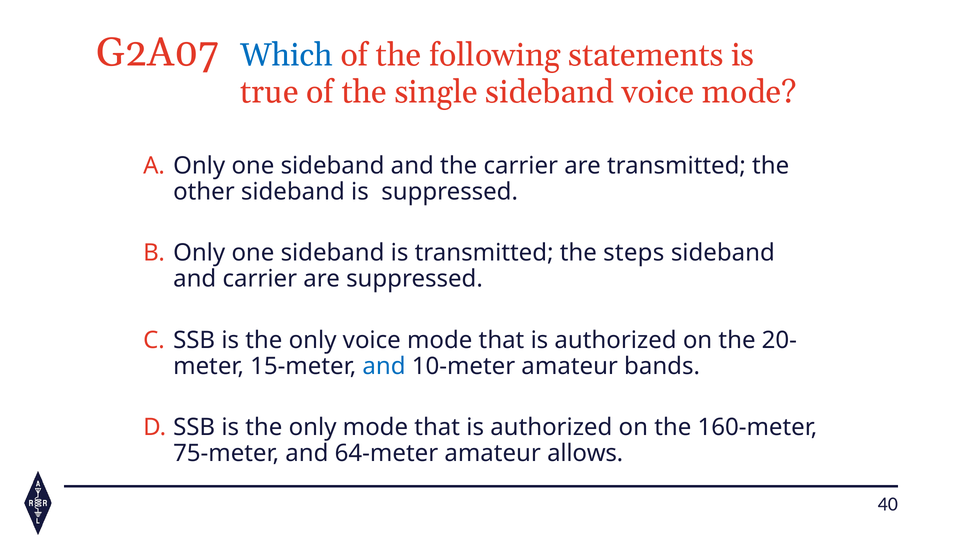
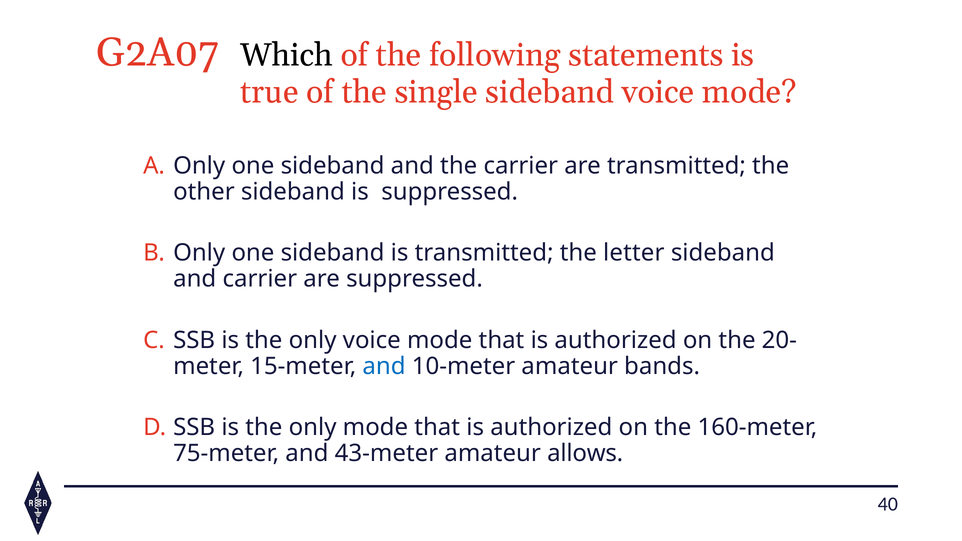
Which colour: blue -> black
steps: steps -> letter
64-meter: 64-meter -> 43-meter
